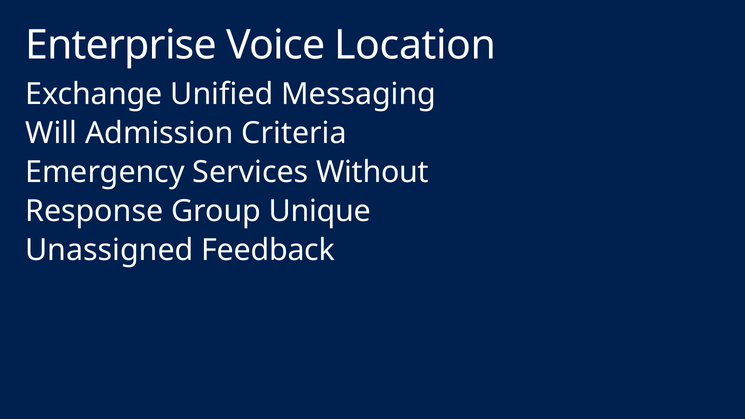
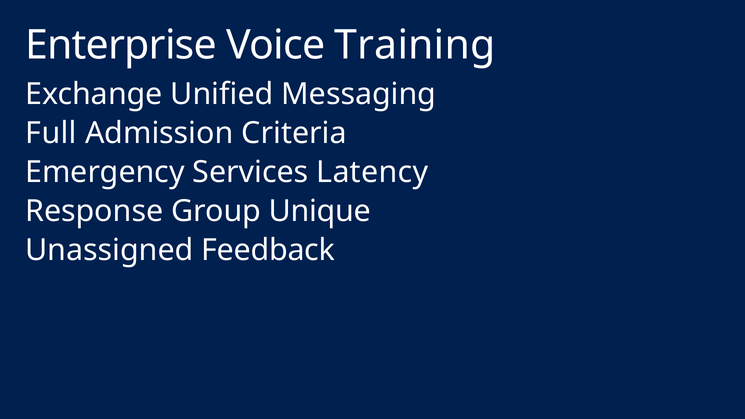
Location: Location -> Training
Will: Will -> Full
Without: Without -> Latency
